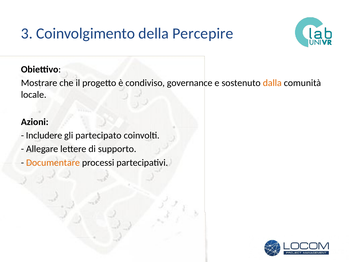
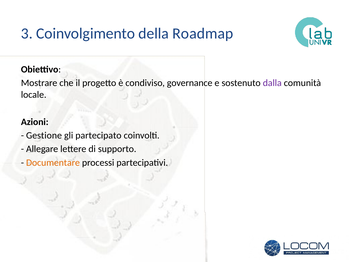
Percepire: Percepire -> Roadmap
dalla colour: orange -> purple
Includere: Includere -> Gestione
